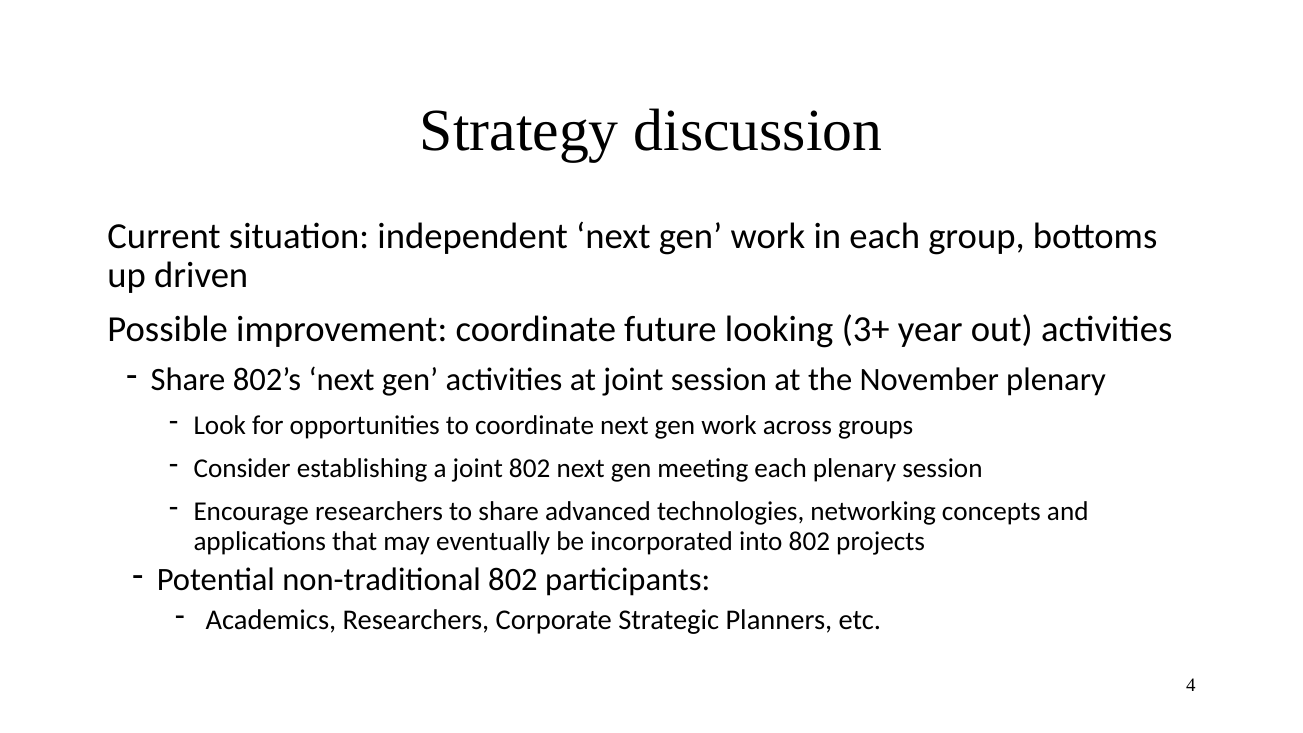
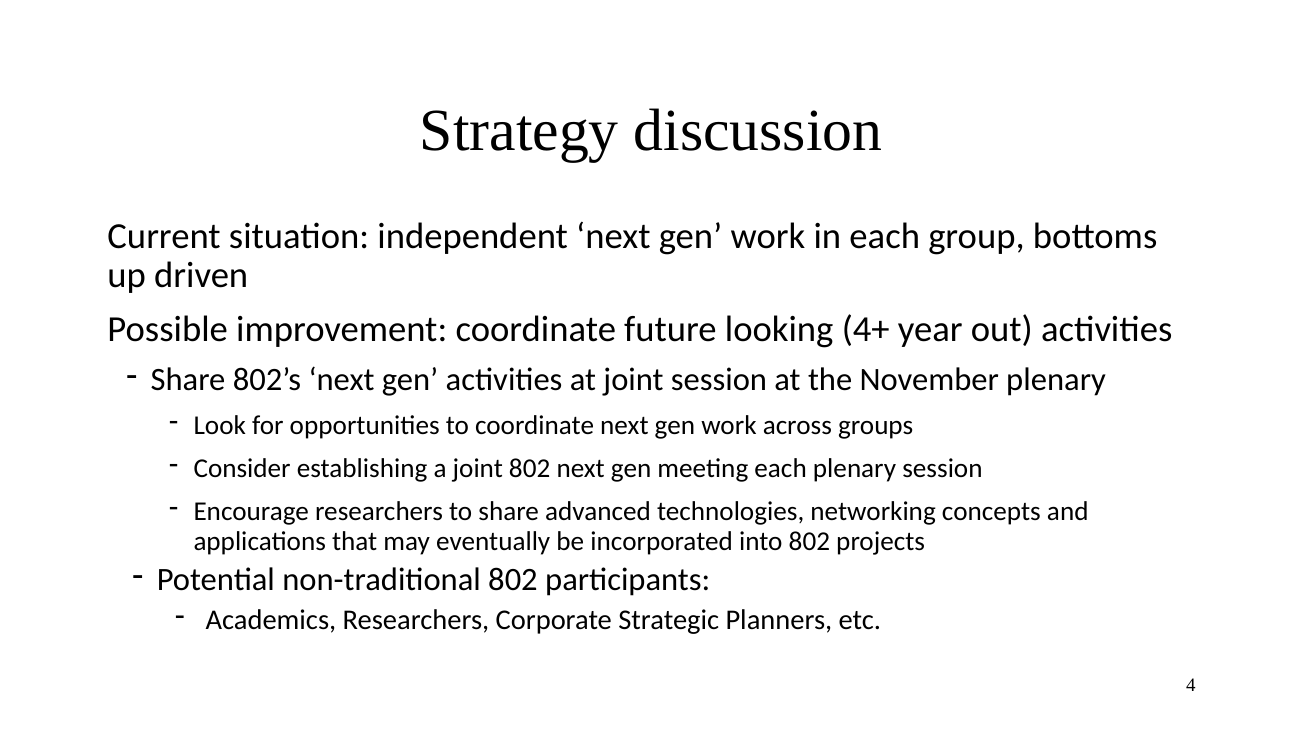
3+: 3+ -> 4+
